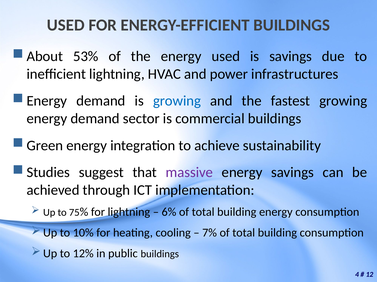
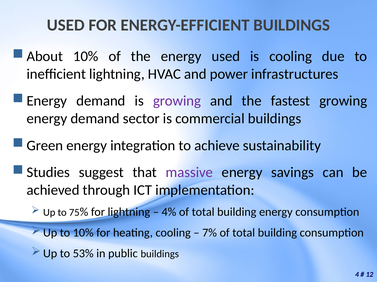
About 53%: 53% -> 10%
is savings: savings -> cooling
growing at (177, 101) colour: blue -> purple
6%: 6% -> 4%
12%: 12% -> 53%
